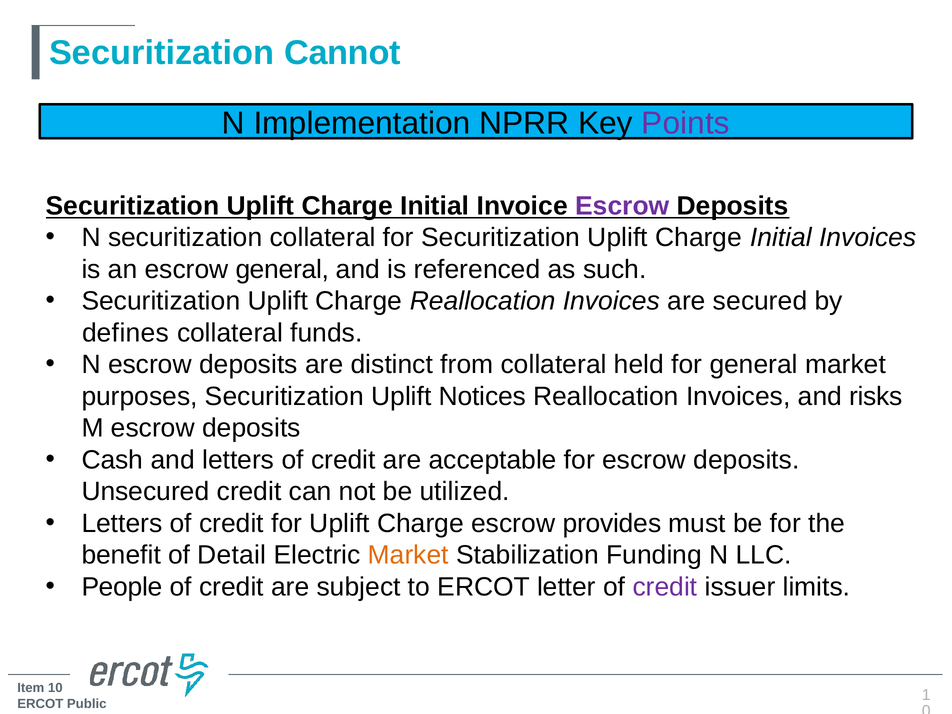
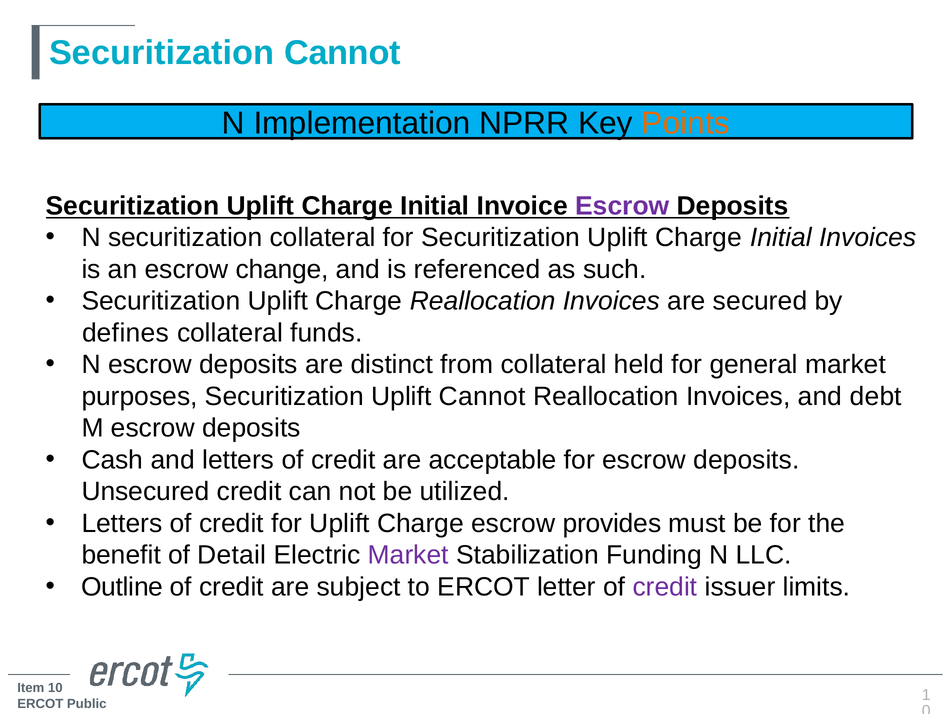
Points colour: purple -> orange
escrow general: general -> change
Uplift Notices: Notices -> Cannot
risks: risks -> debt
Market at (408, 555) colour: orange -> purple
People: People -> Outline
